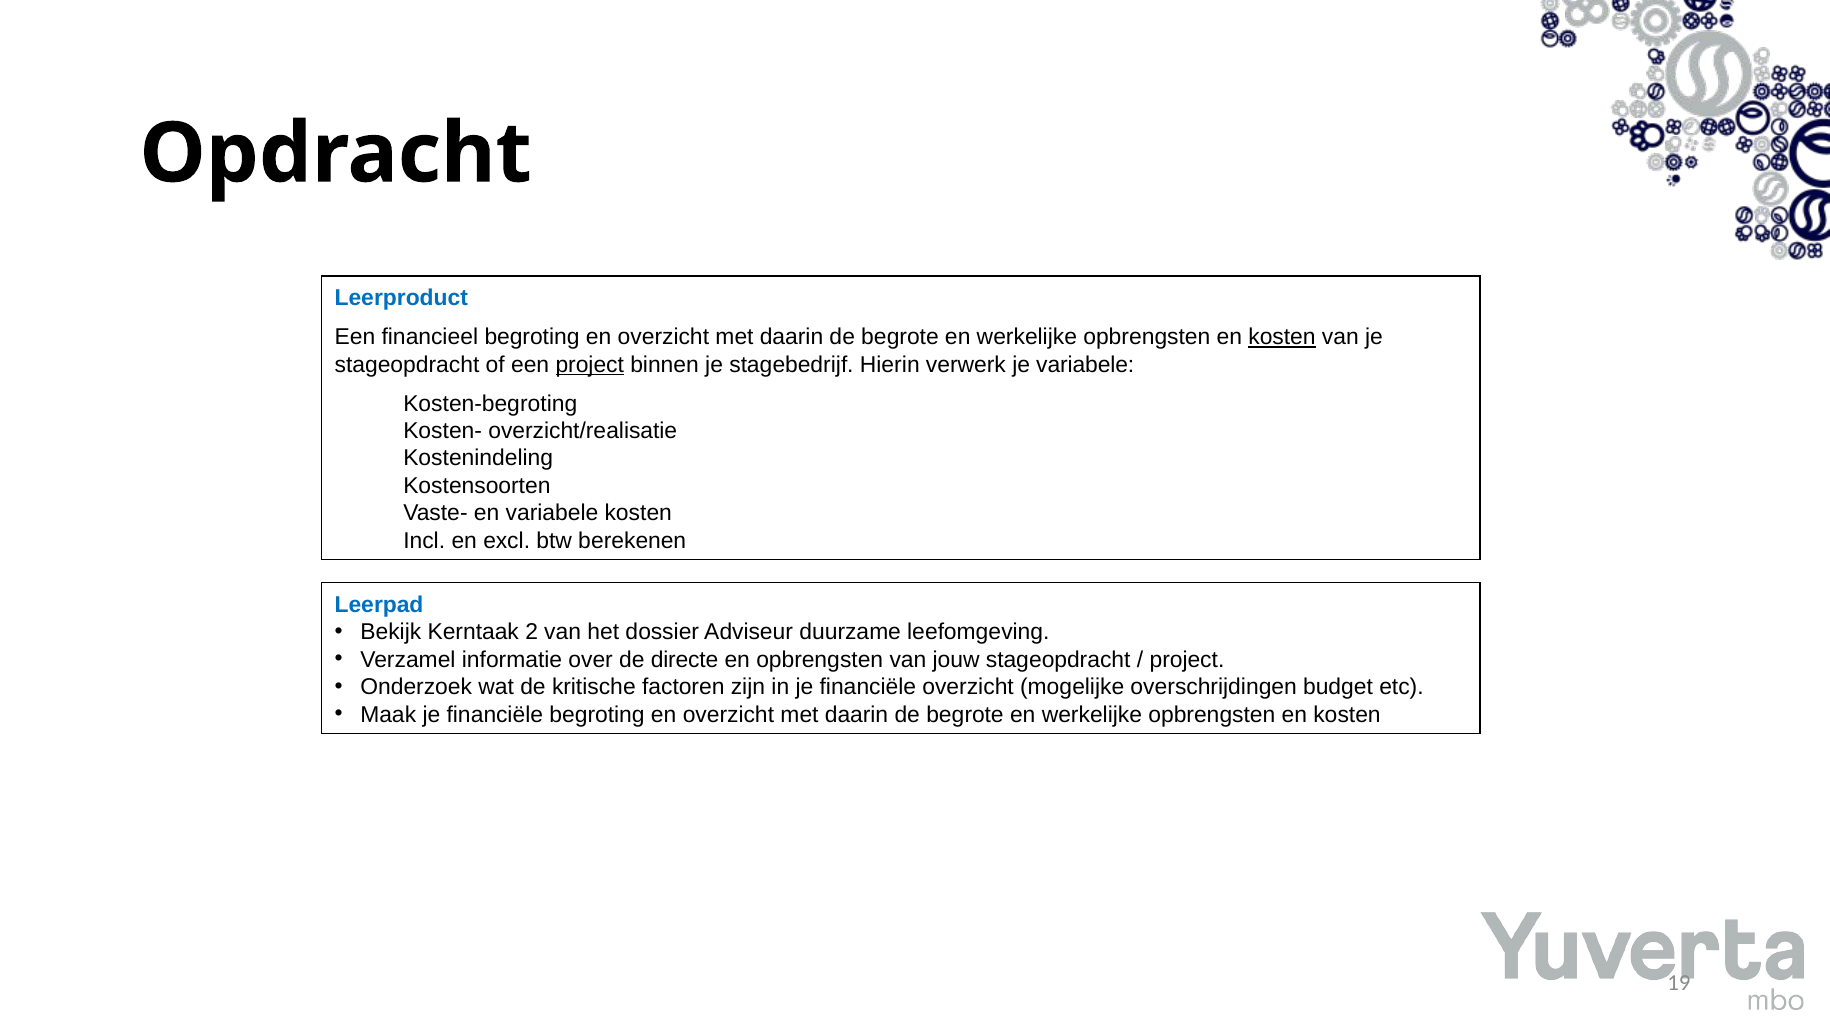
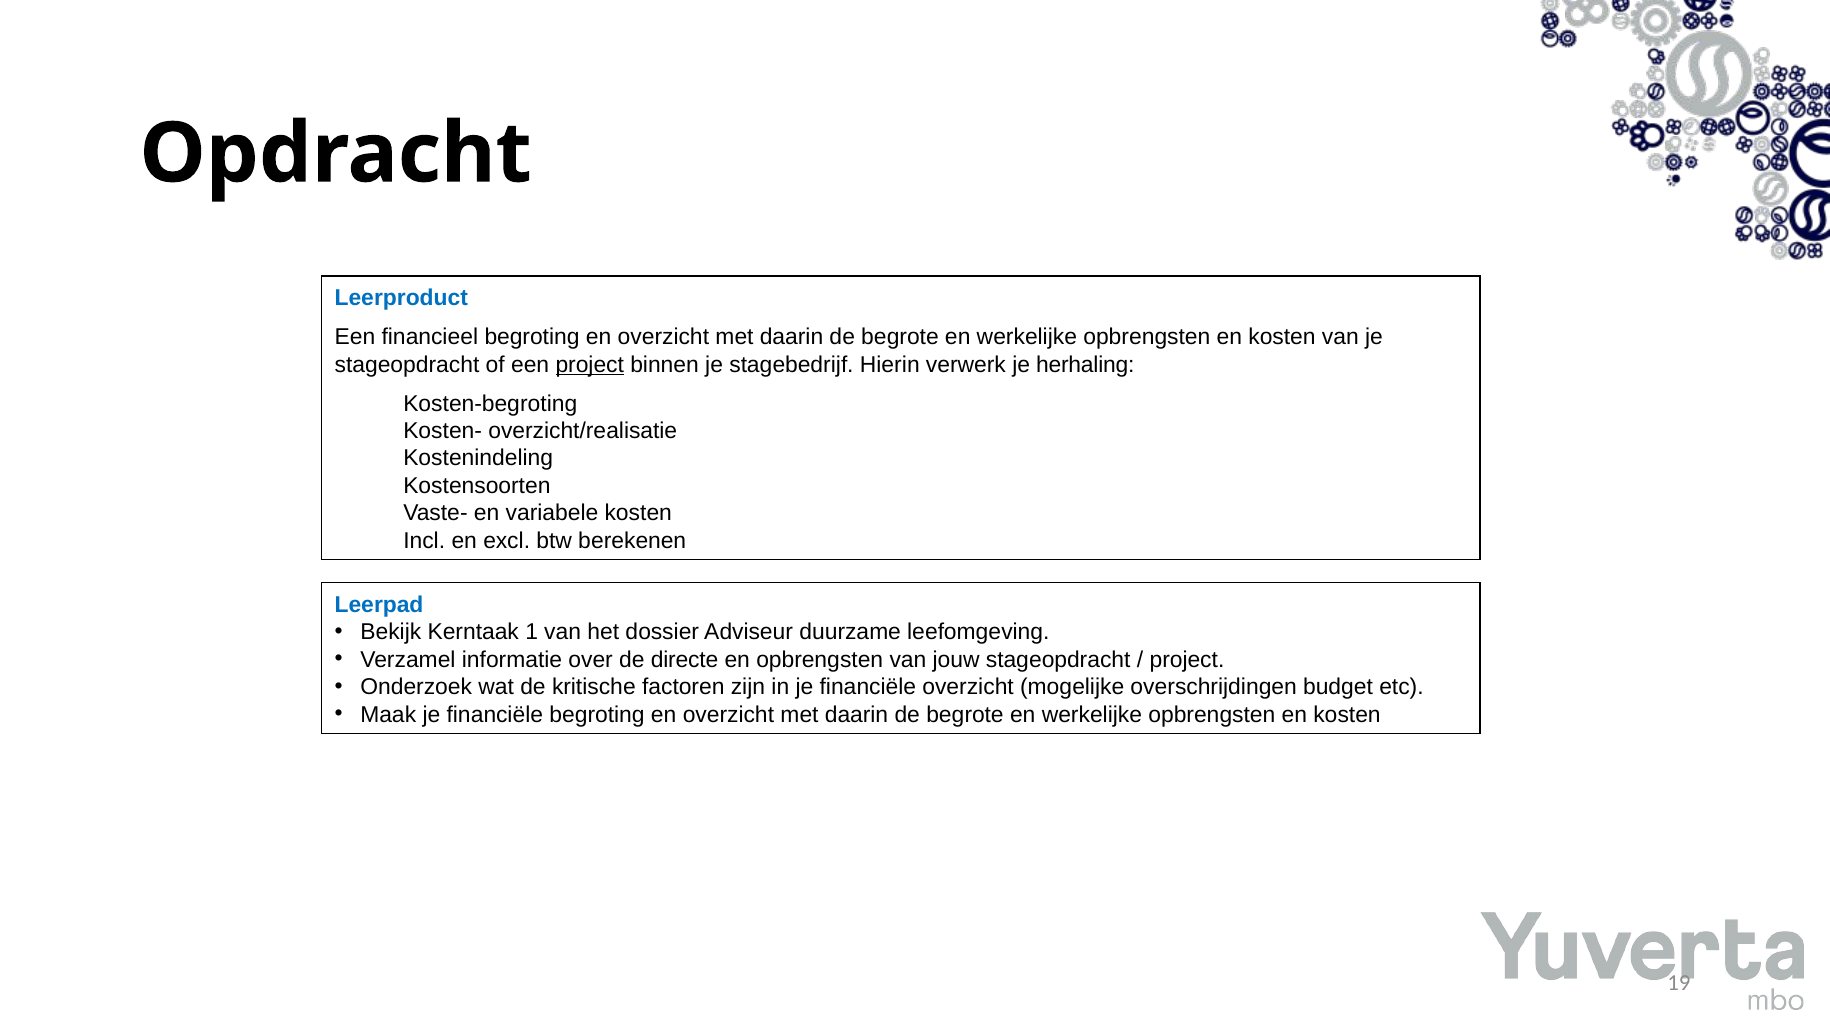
kosten at (1282, 337) underline: present -> none
je variabele: variabele -> herhaling
2: 2 -> 1
